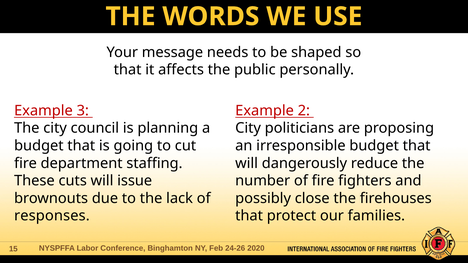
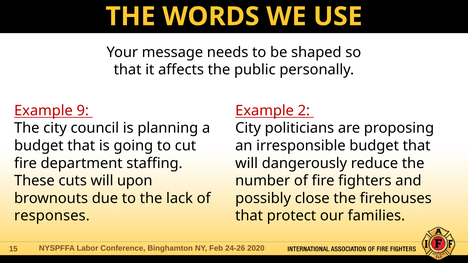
3: 3 -> 9
issue: issue -> upon
